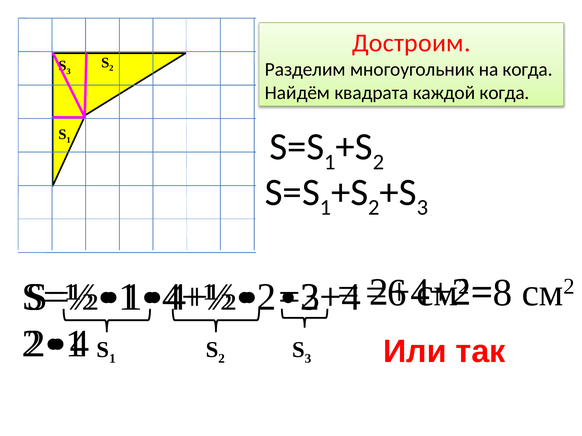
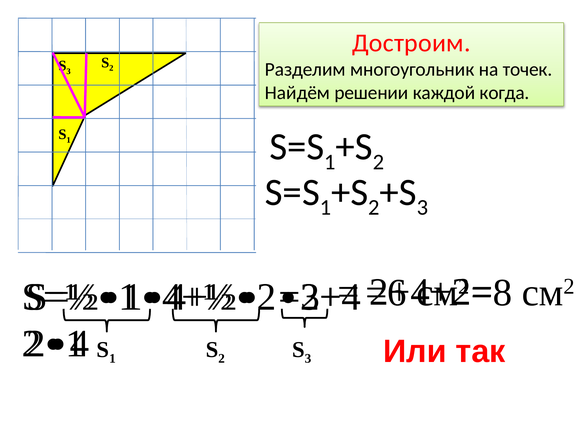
на когда: когда -> точек
квадрата: квадрата -> решении
